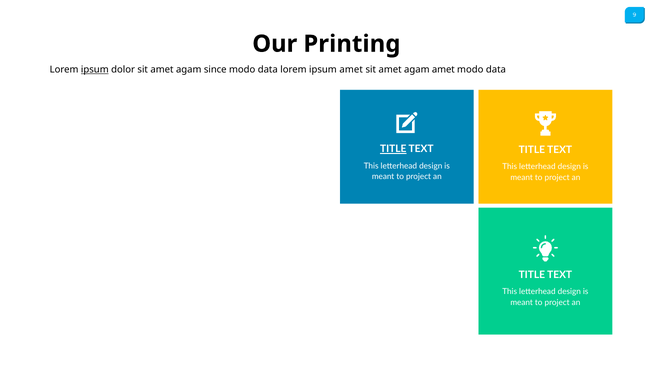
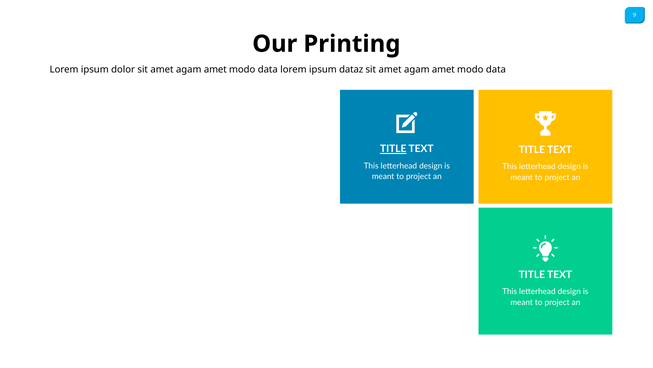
ipsum at (95, 70) underline: present -> none
since at (215, 70): since -> amet
ipsum amet: amet -> dataz
